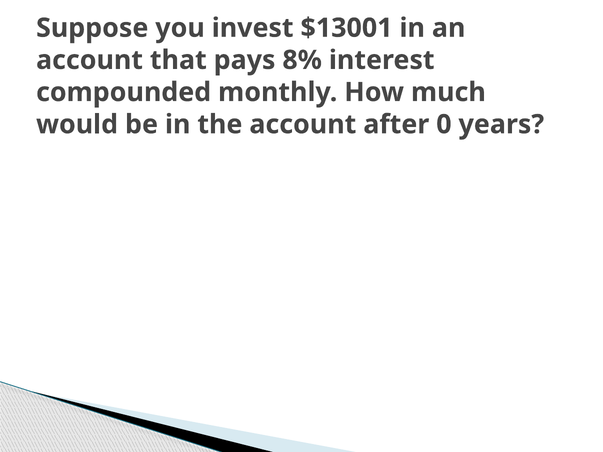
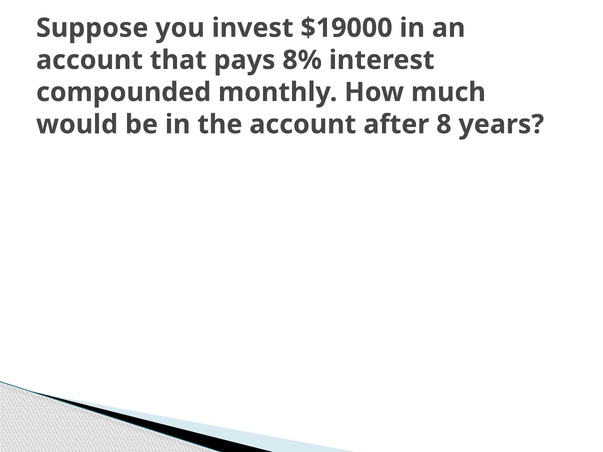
$13001: $13001 -> $19000
0: 0 -> 8
